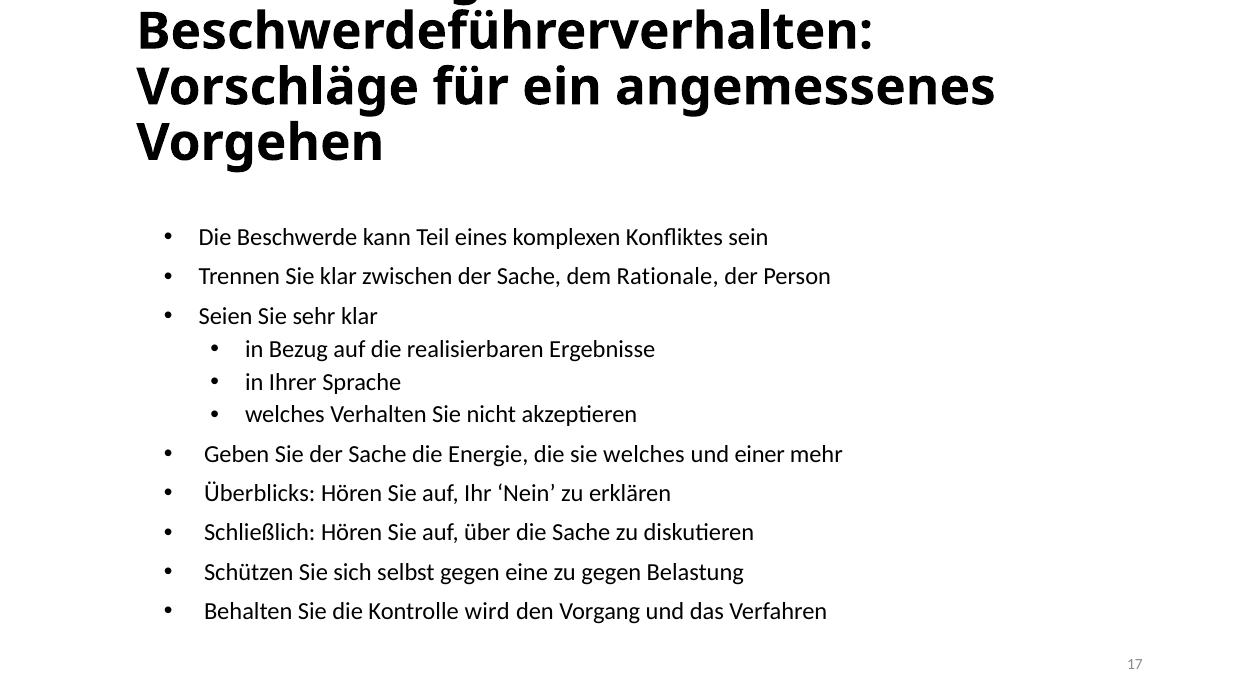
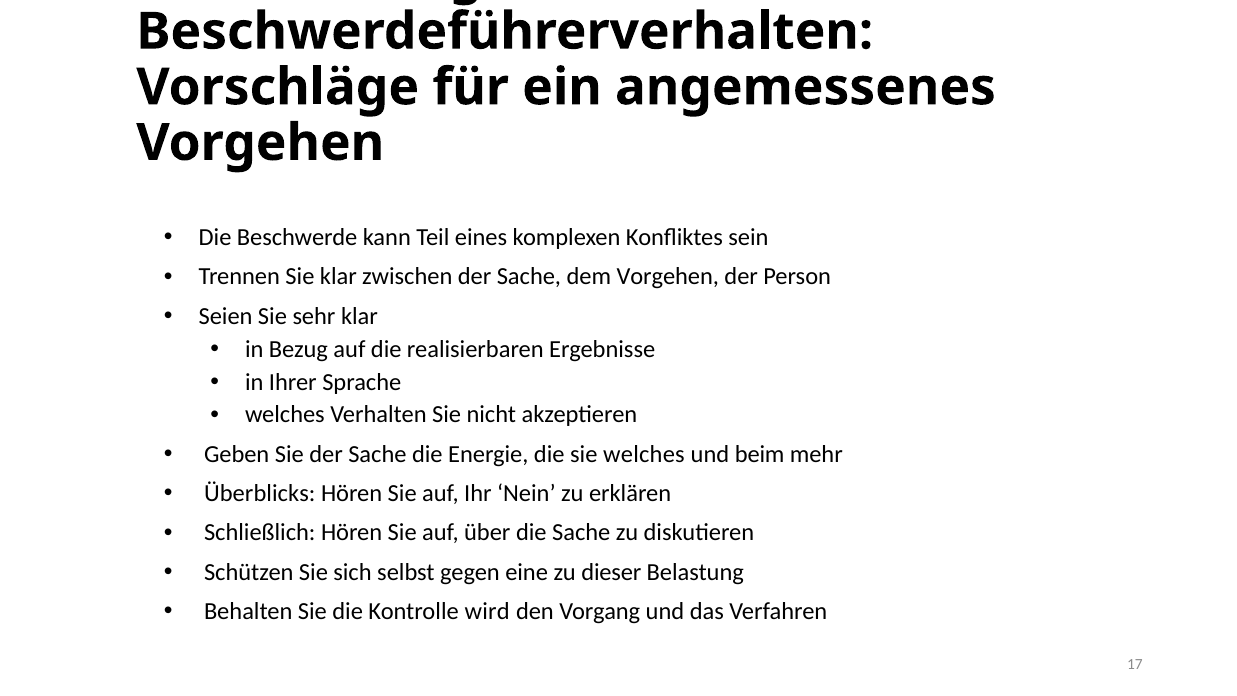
dem Rationale: Rationale -> Vorgehen
einer: einer -> beim
zu gegen: gegen -> dieser
